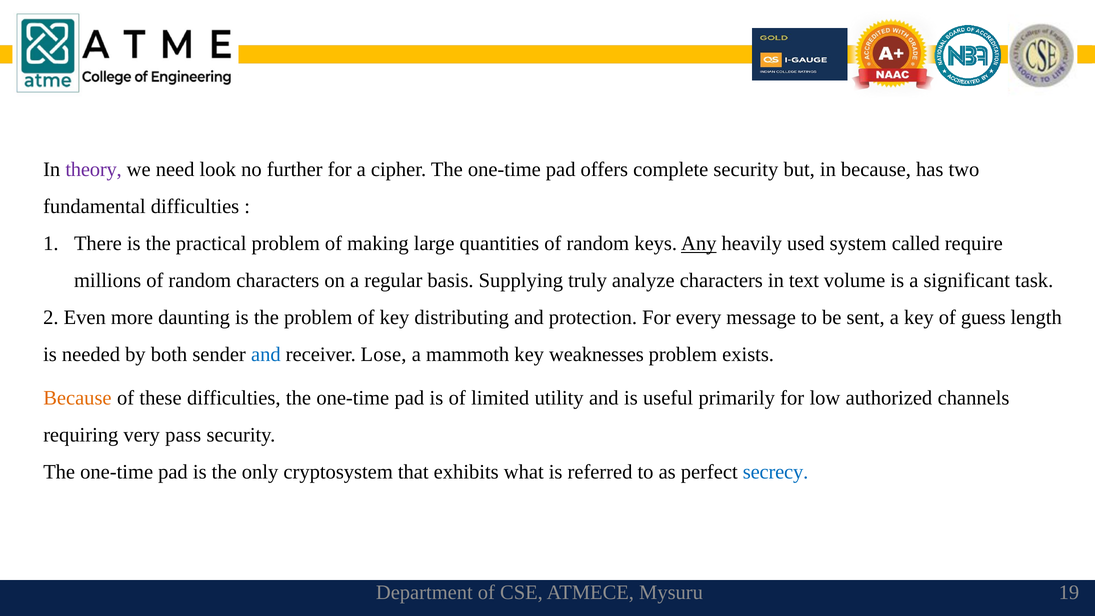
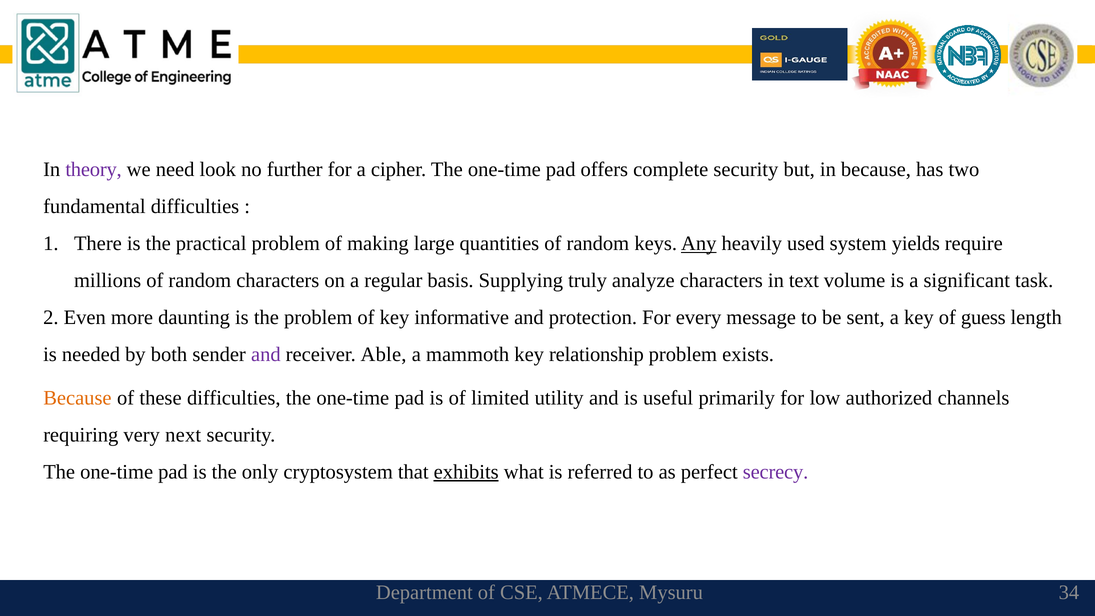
called: called -> yields
distributing: distributing -> informative
and at (266, 354) colour: blue -> purple
Lose: Lose -> Able
weaknesses: weaknesses -> relationship
pass: pass -> next
exhibits underline: none -> present
secrecy colour: blue -> purple
19: 19 -> 34
